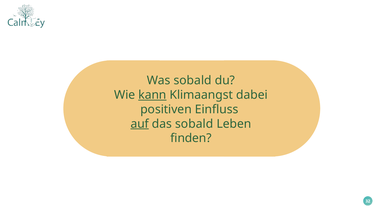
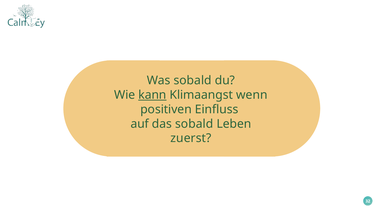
dabei: dabei -> wenn
auf underline: present -> none
finden: finden -> zuerst
